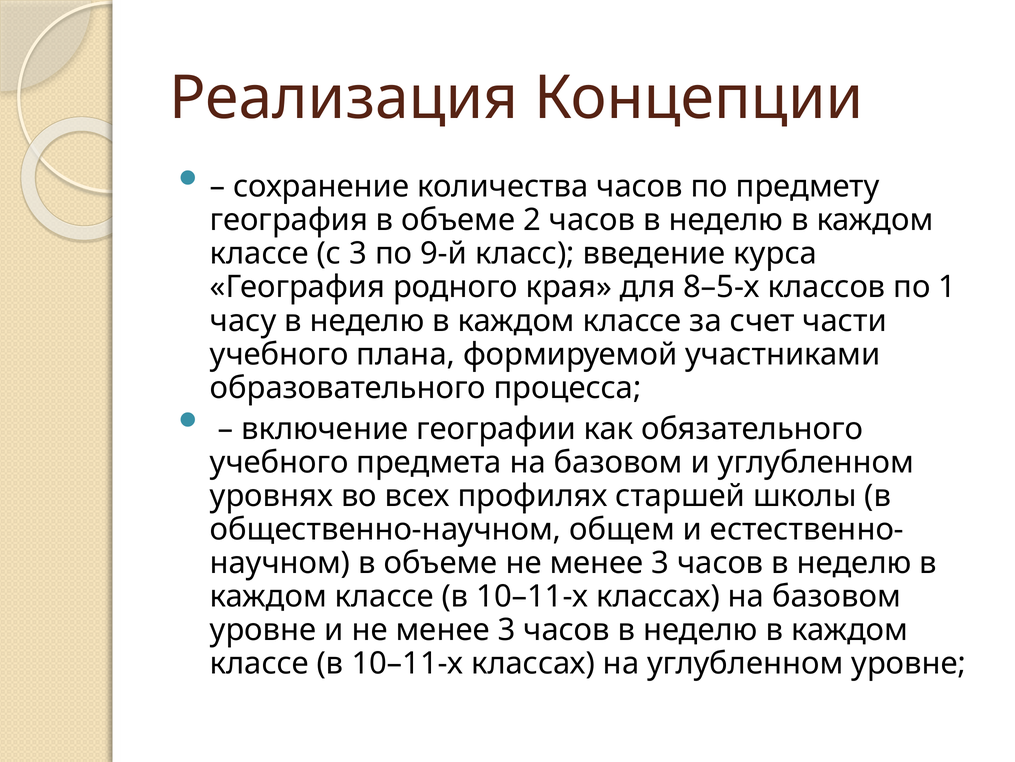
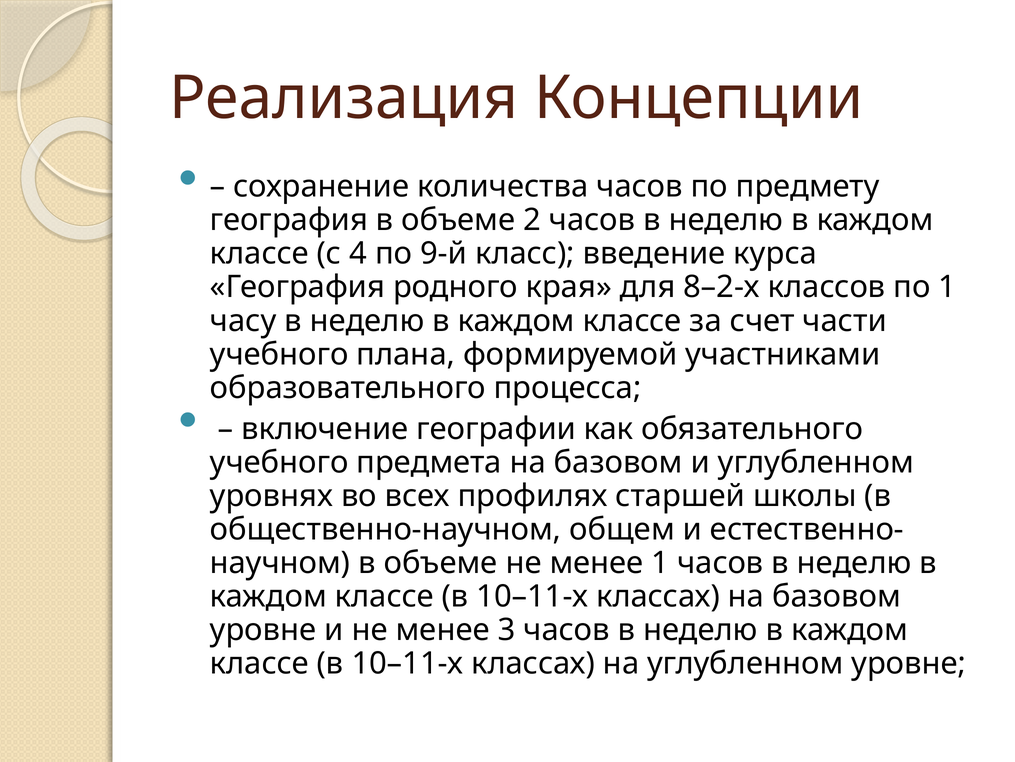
с 3: 3 -> 4
8–5-х: 8–5-х -> 8–2-х
объеме не менее 3: 3 -> 1
